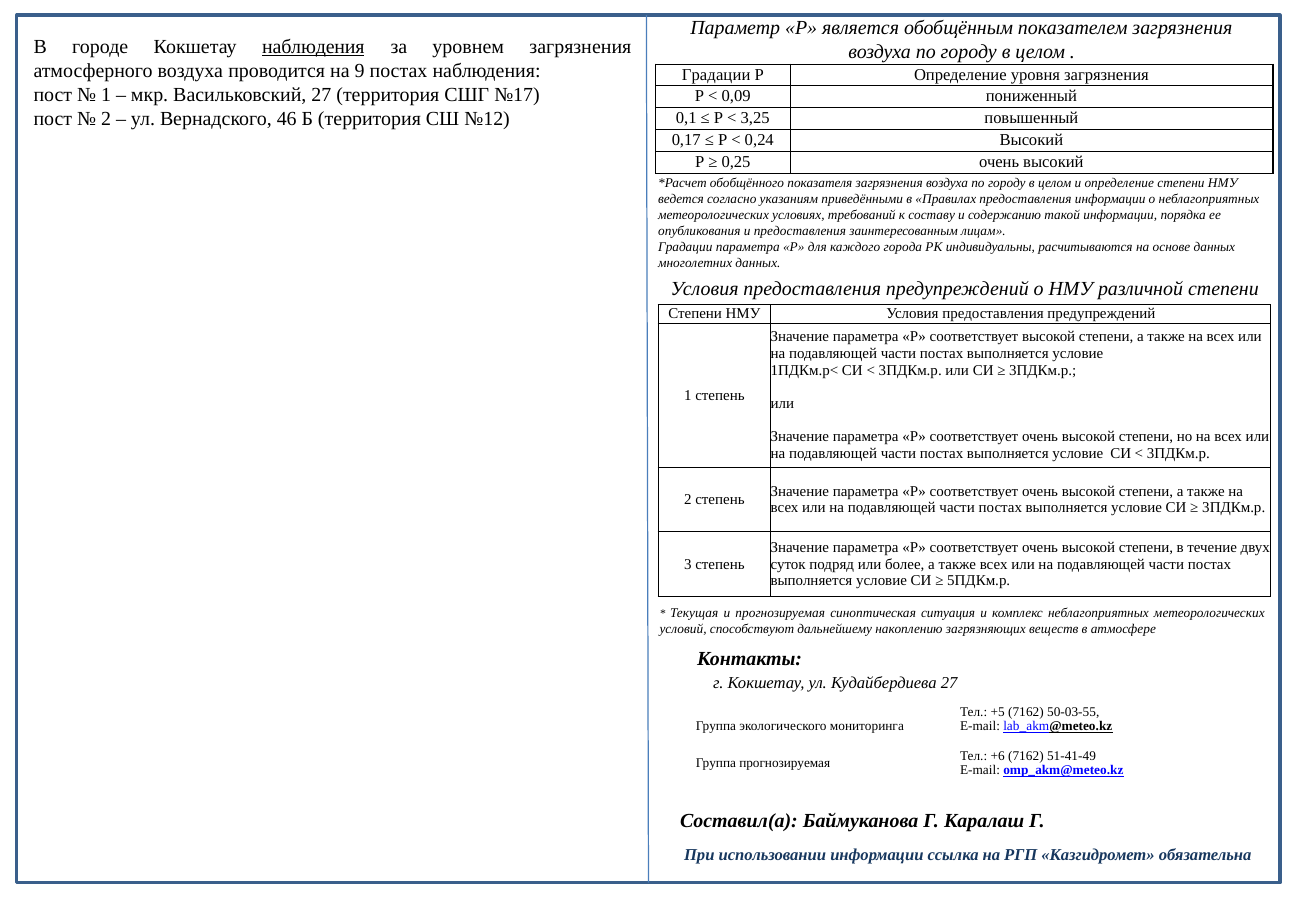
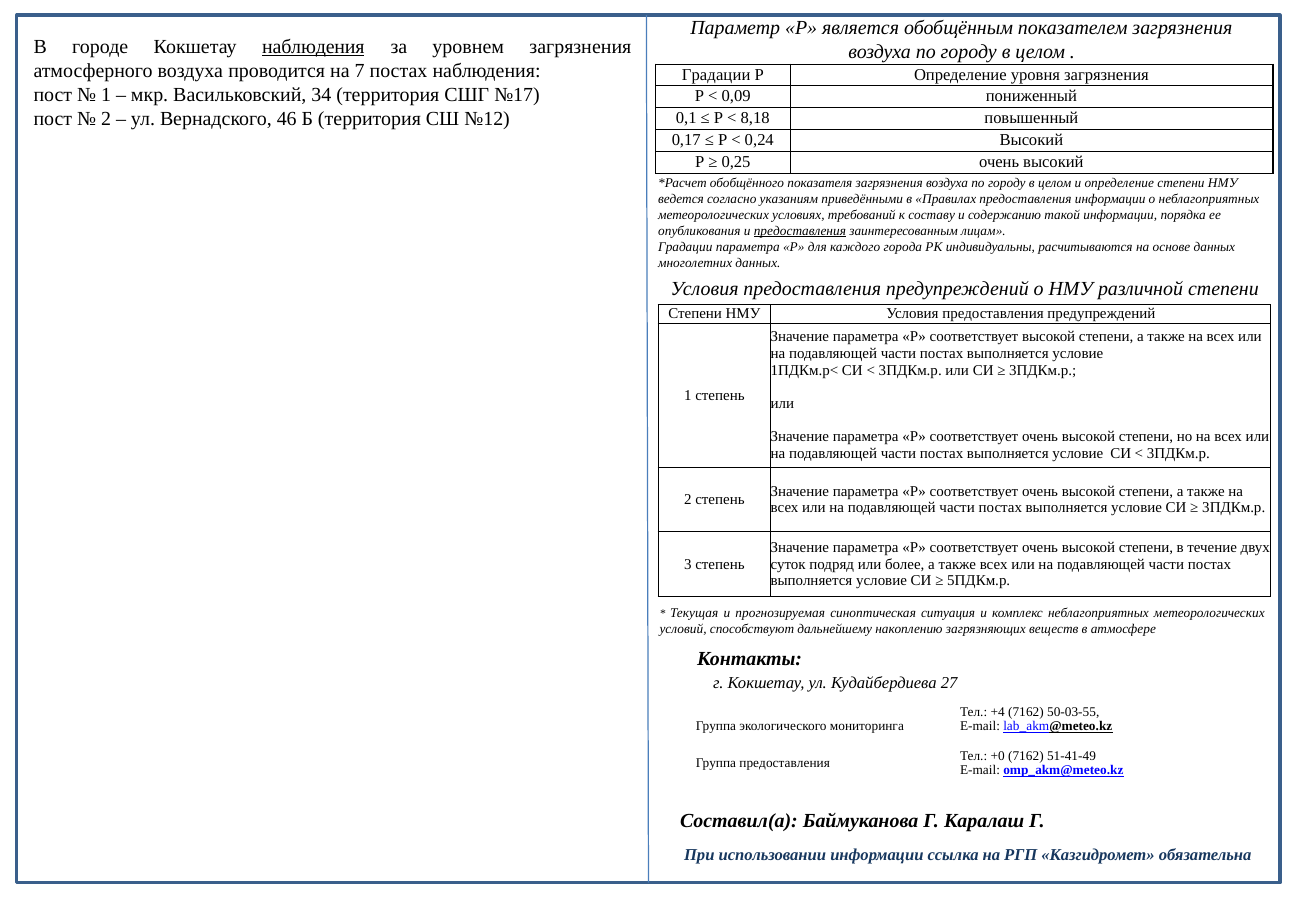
9: 9 -> 7
Васильковский 27: 27 -> 34
3,25: 3,25 -> 8,18
предоставления at (800, 231) underline: none -> present
+5: +5 -> +4
+6: +6 -> +0
Группа прогнозируемая: прогнозируемая -> предоставления
